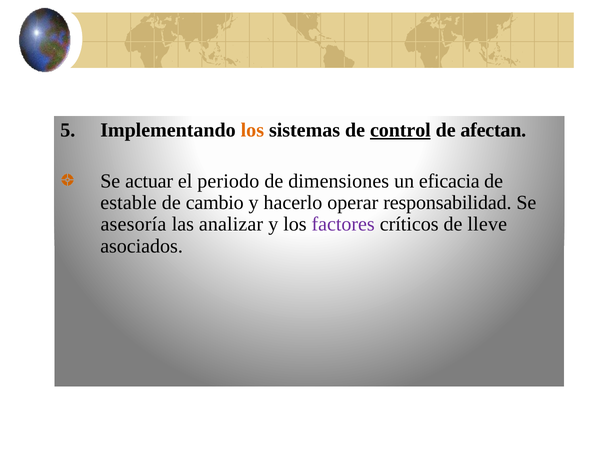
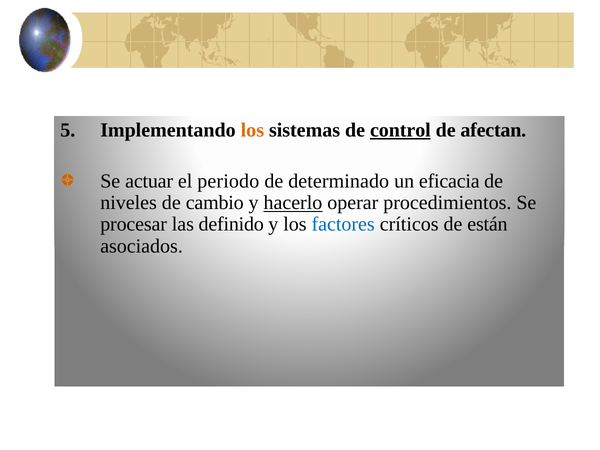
dimensiones: dimensiones -> determinado
estable: estable -> niveles
hacerlo underline: none -> present
responsabilidad: responsabilidad -> procedimientos
asesoría: asesoría -> procesar
analizar: analizar -> definido
factores colour: purple -> blue
lleve: lleve -> están
